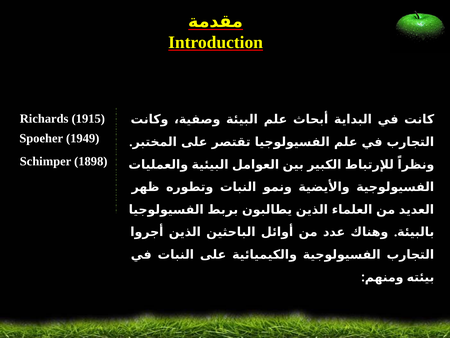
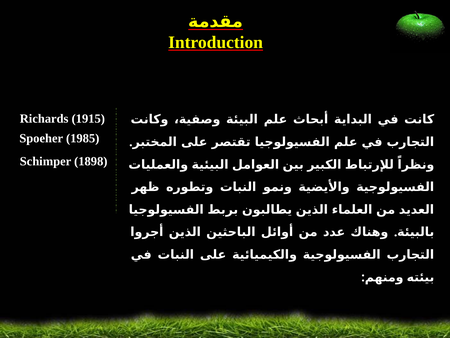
1949: 1949 -> 1985
